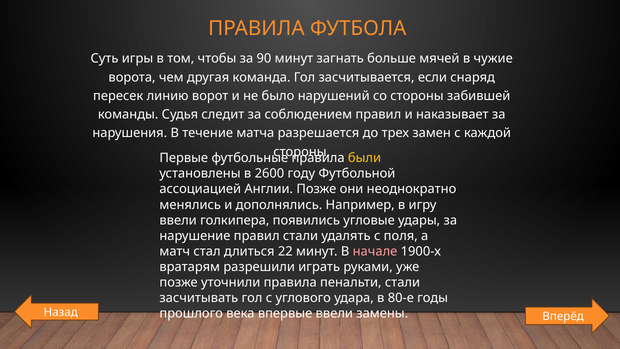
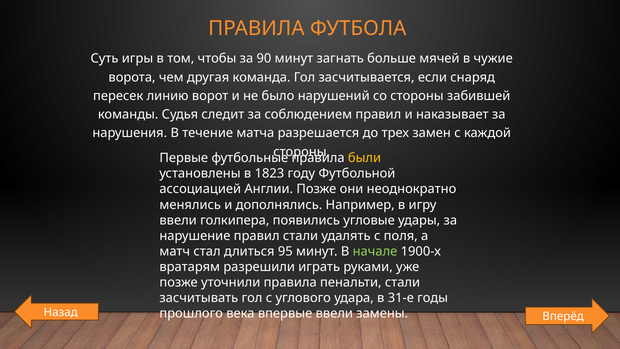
2600: 2600 -> 1823
22: 22 -> 95
начале colour: pink -> light green
80-е: 80-е -> 31-е
